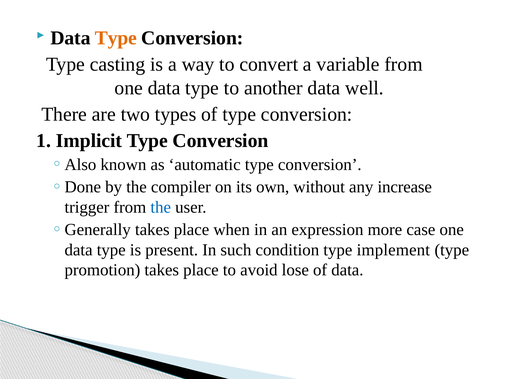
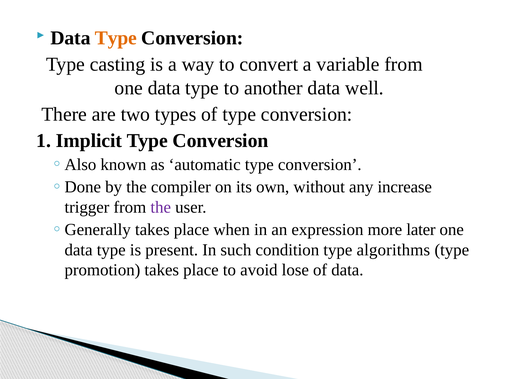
the at (161, 207) colour: blue -> purple
case: case -> later
implement: implement -> algorithms
